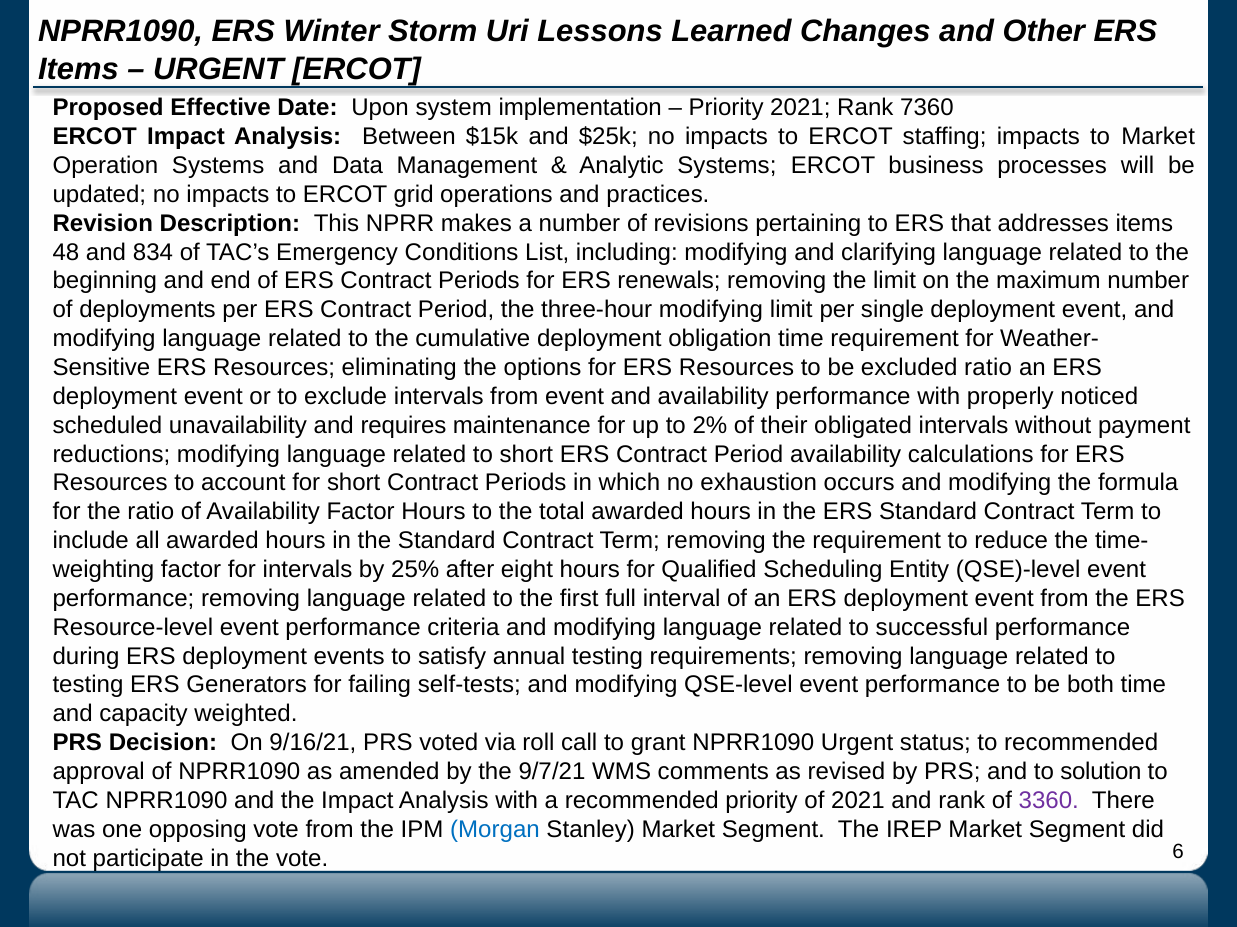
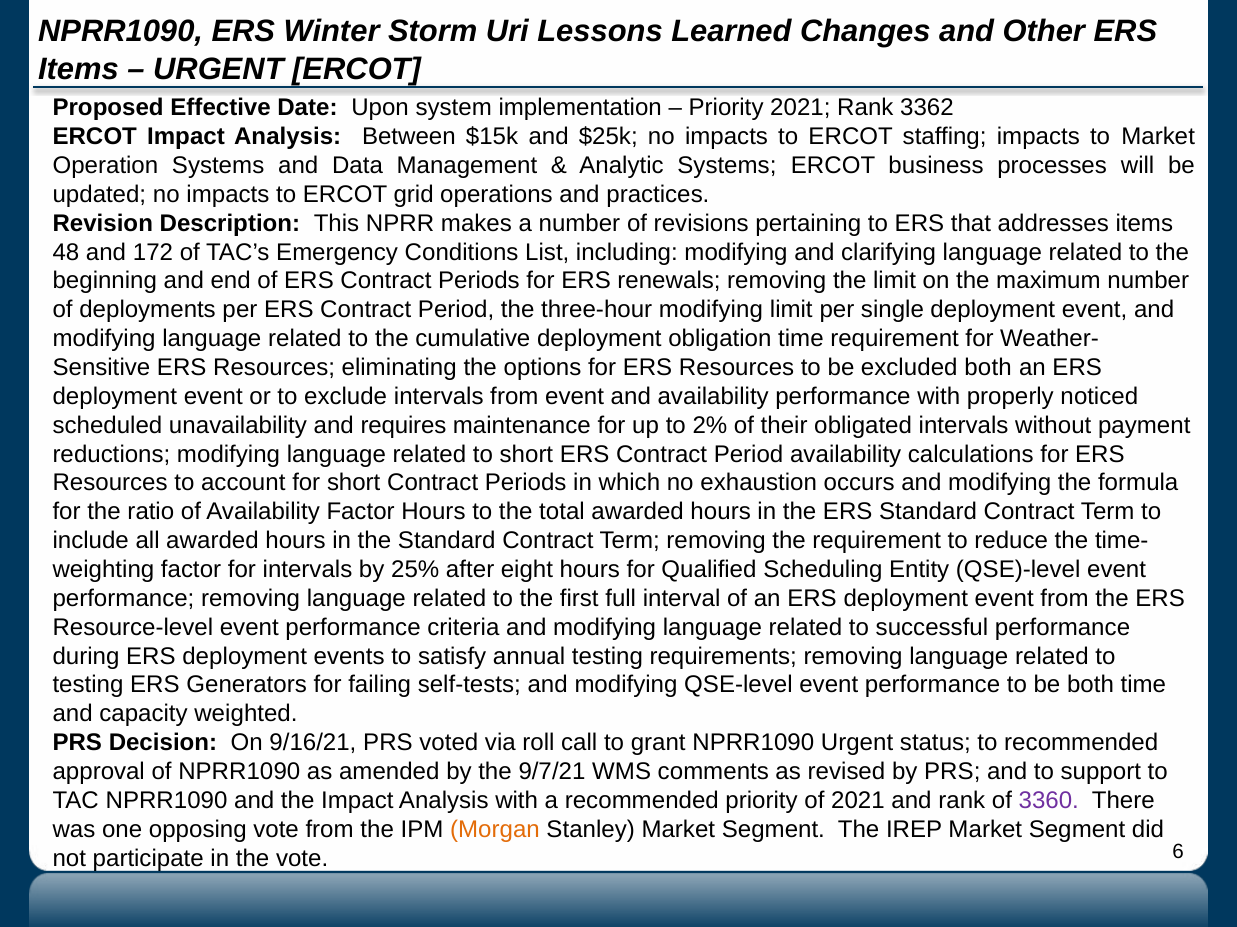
7360: 7360 -> 3362
834: 834 -> 172
excluded ratio: ratio -> both
solution: solution -> support
Morgan colour: blue -> orange
